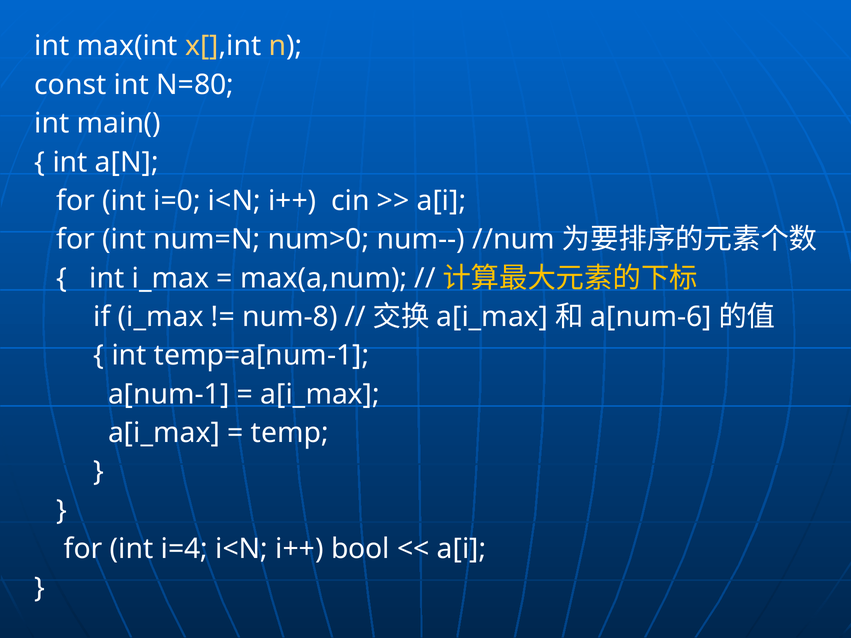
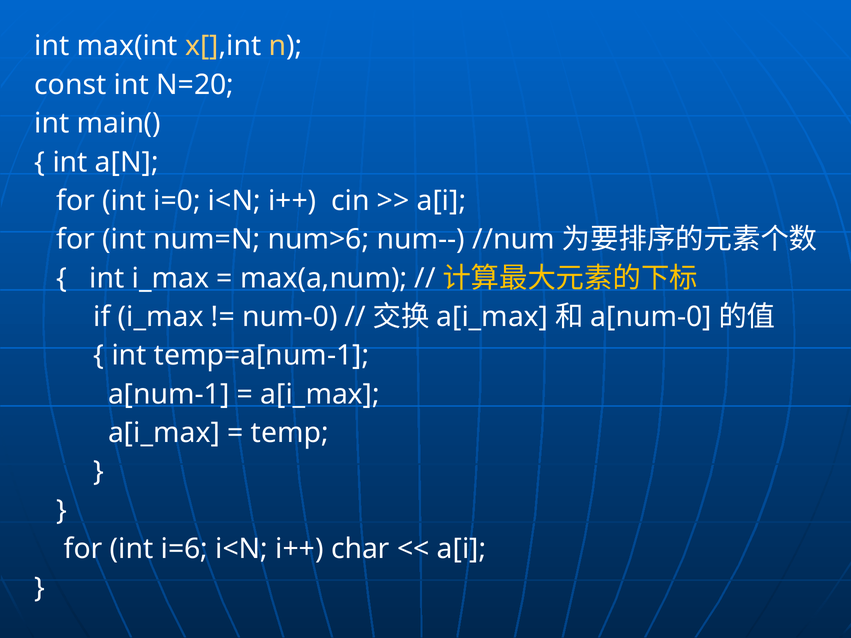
N=80: N=80 -> N=20
num>0: num>0 -> num>6
num-8: num-8 -> num-0
a[num-6: a[num-6 -> a[num-0
i=4: i=4 -> i=6
bool: bool -> char
